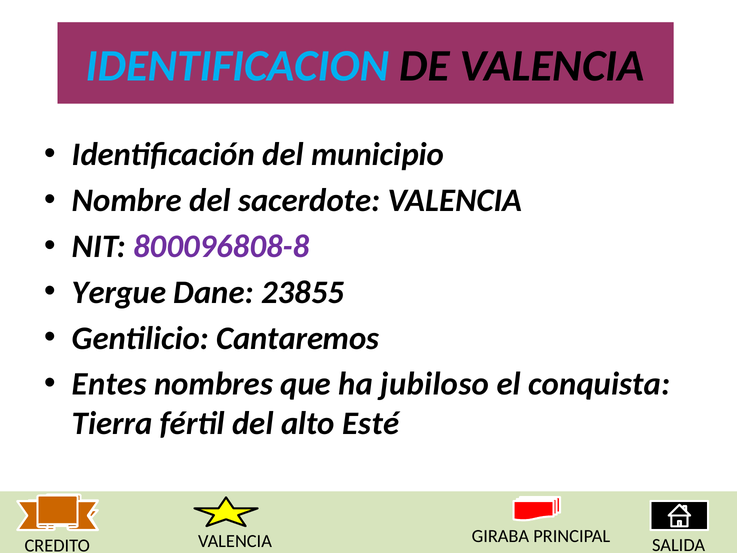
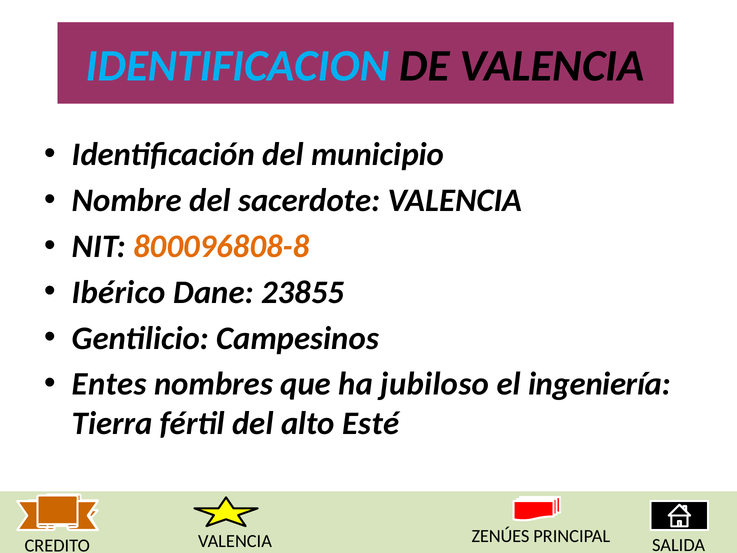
800096808-8 colour: purple -> orange
Yergue: Yergue -> Ibérico
Cantaremos: Cantaremos -> Campesinos
conquista: conquista -> ingeniería
GIRABA: GIRABA -> ZENÚES
